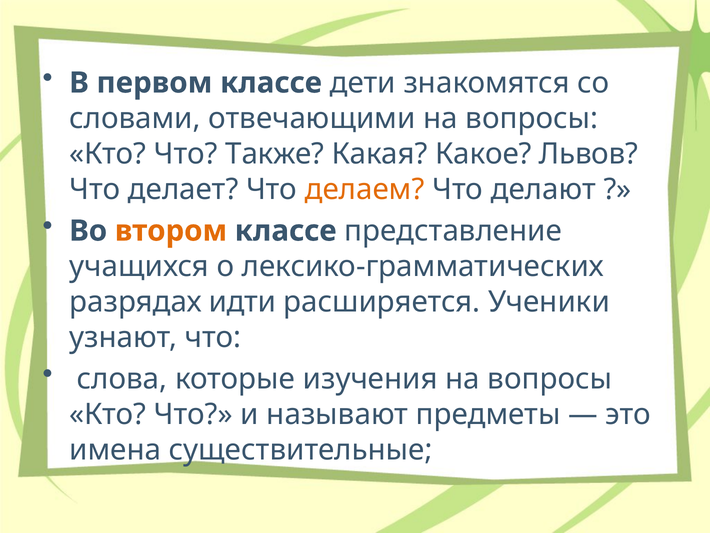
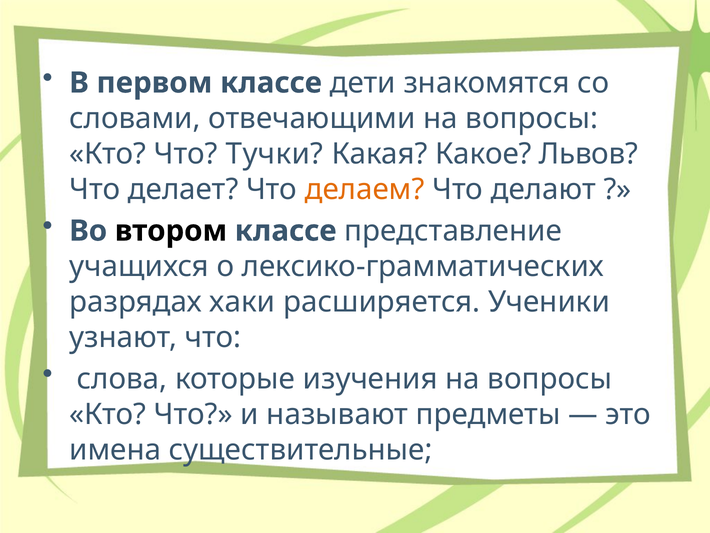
Также: Также -> Тучки
втором colour: orange -> black
идти: идти -> хаки
